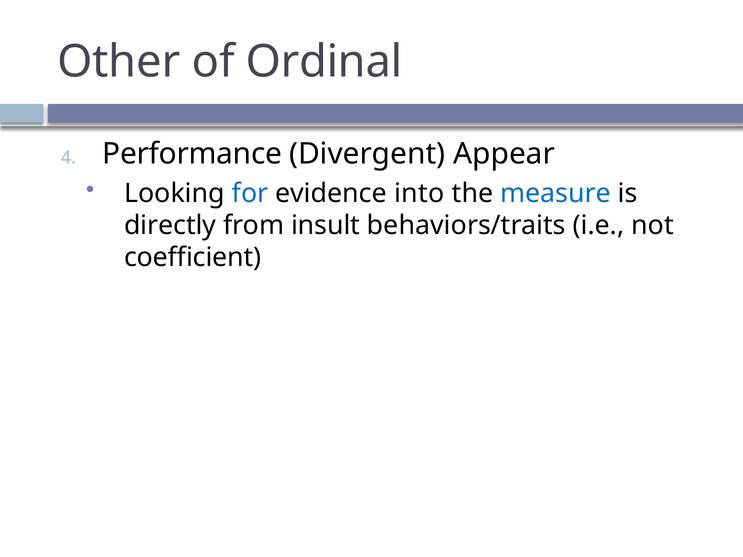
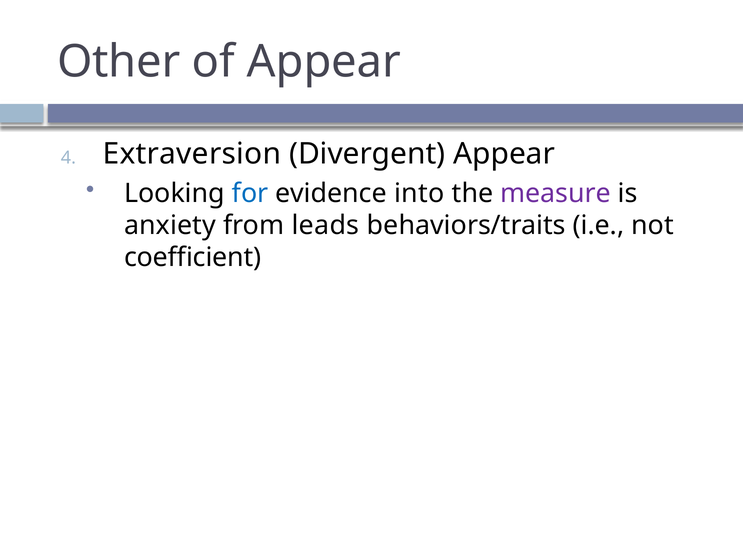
of Ordinal: Ordinal -> Appear
Performance: Performance -> Extraversion
measure colour: blue -> purple
directly: directly -> anxiety
insult: insult -> leads
